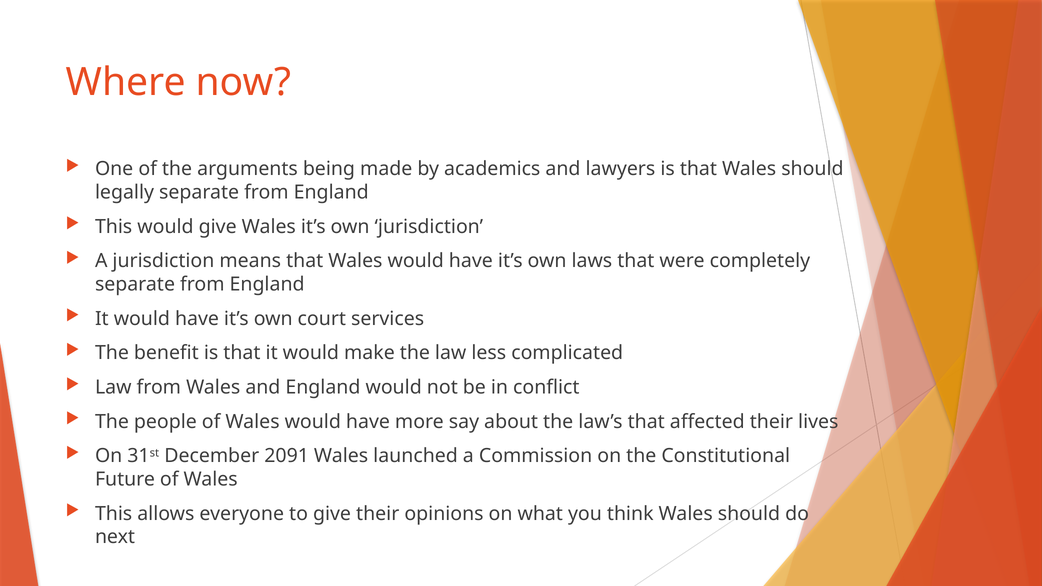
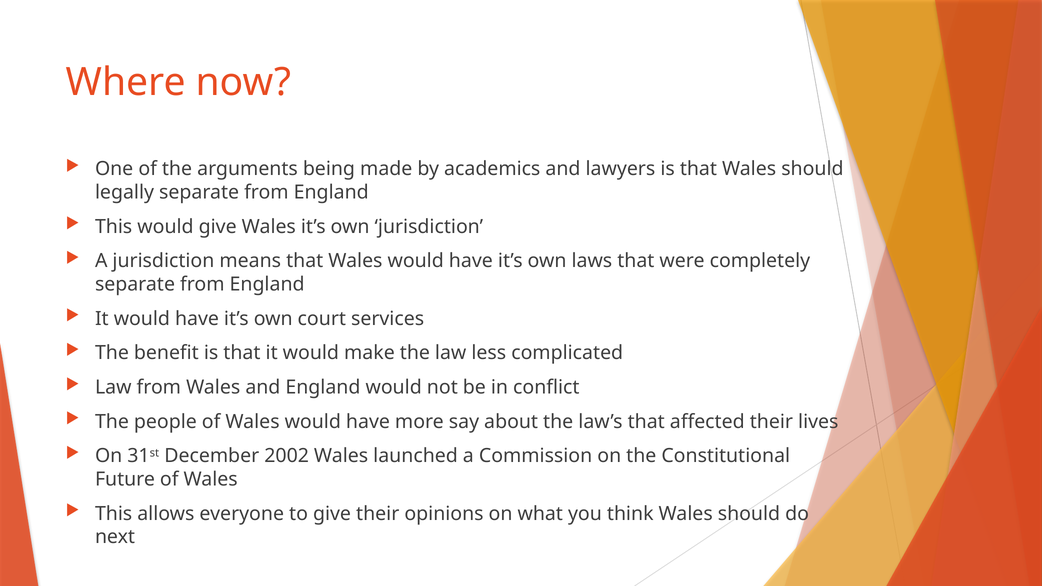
2091: 2091 -> 2002
